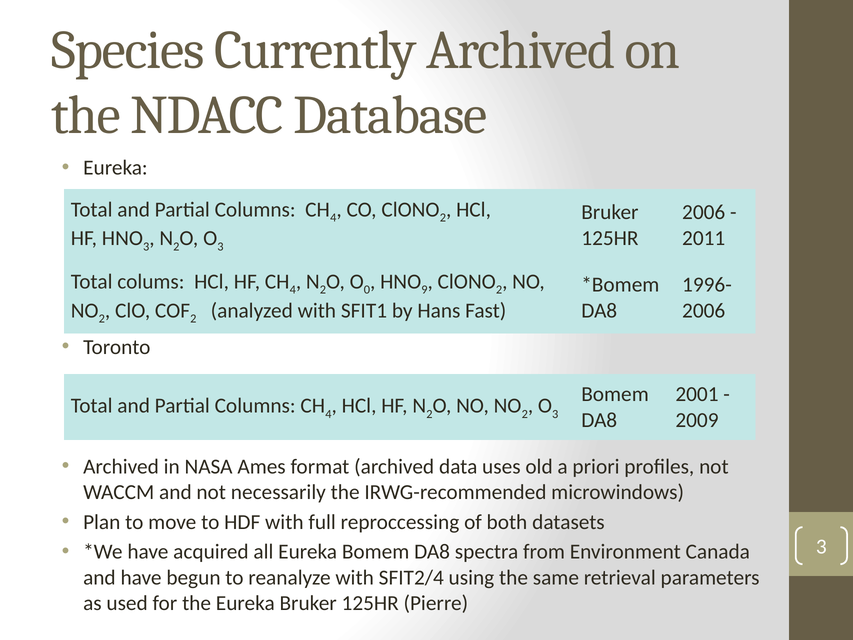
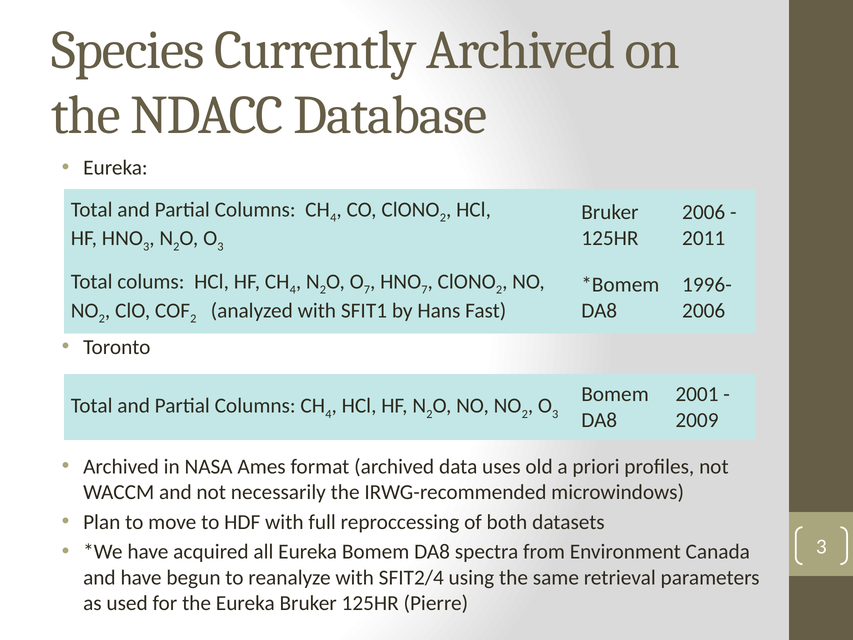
0 at (367, 290): 0 -> 7
9 at (424, 290): 9 -> 7
